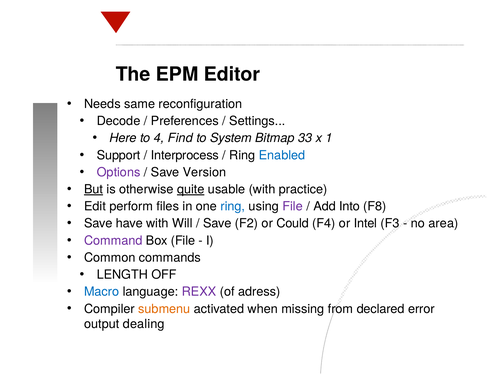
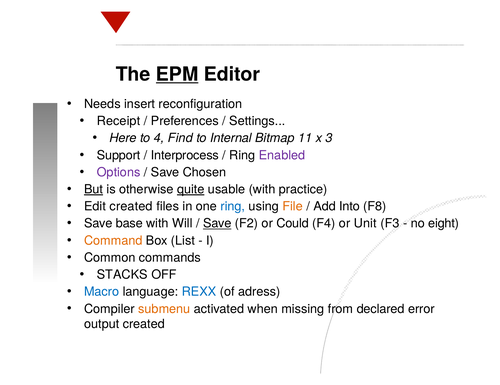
EPM underline: none -> present
same: same -> insert
Decode: Decode -> Receipt
System: System -> Internal
33: 33 -> 11
1: 1 -> 3
Enabled colour: blue -> purple
Version: Version -> Chosen
Edit perform: perform -> created
File at (293, 207) colour: purple -> orange
have: have -> base
Save at (217, 224) underline: none -> present
Intel: Intel -> Unit
area: area -> eight
Command colour: purple -> orange
Box File: File -> List
LENGTH: LENGTH -> STACKS
REXX colour: purple -> blue
output dealing: dealing -> created
